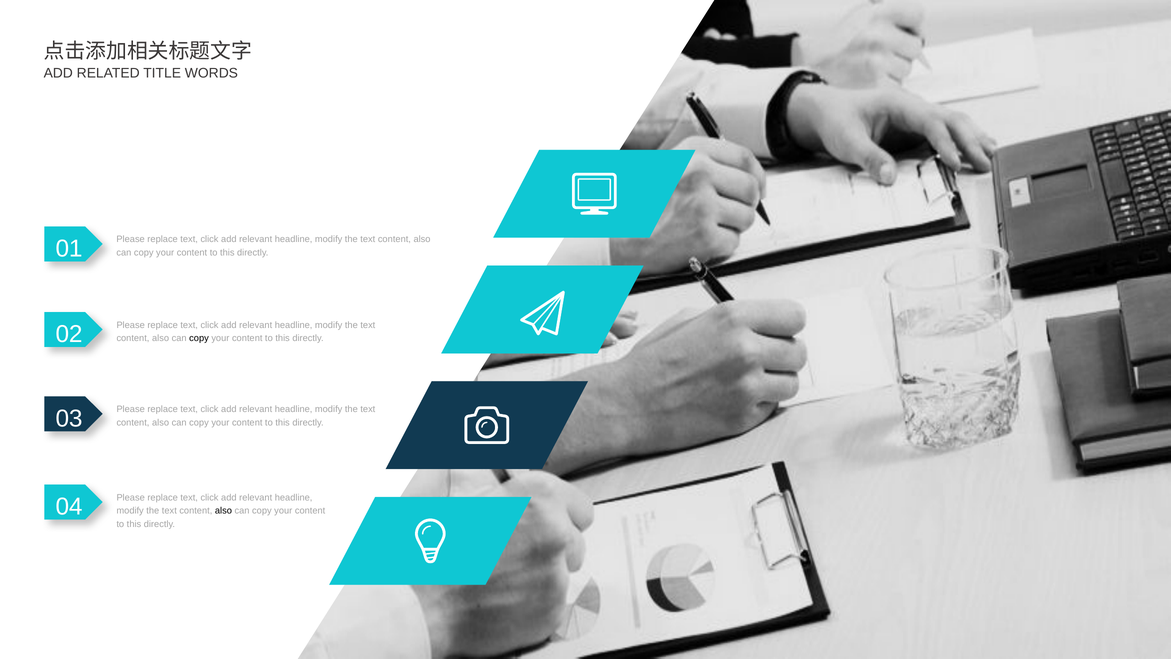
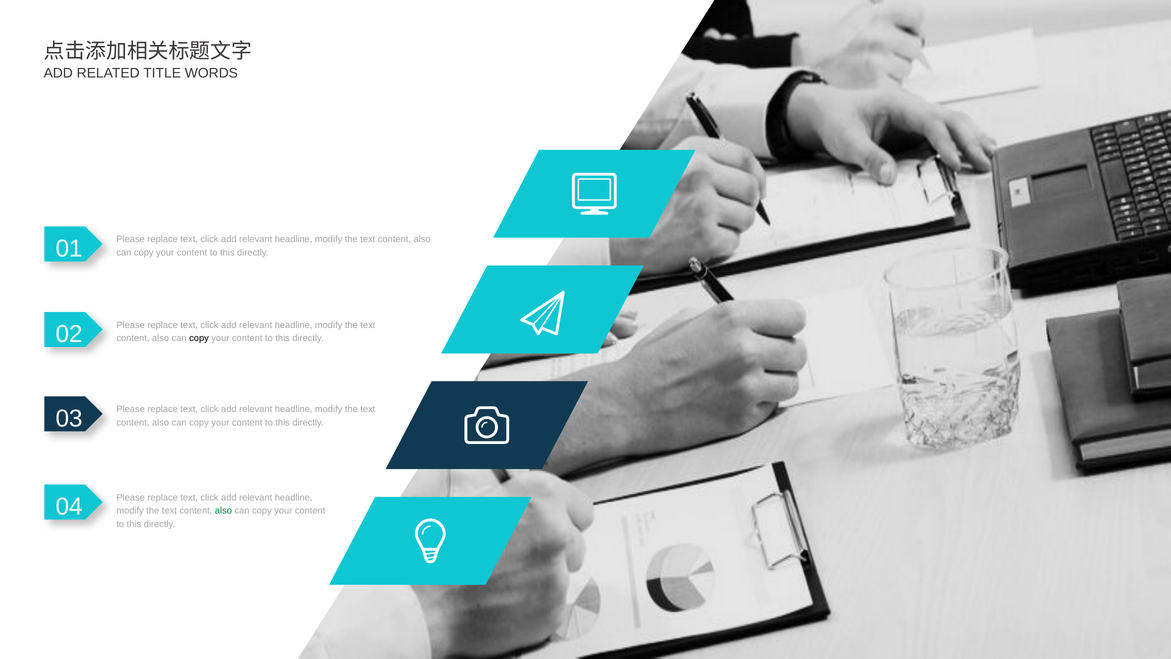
also at (223, 511) colour: black -> green
